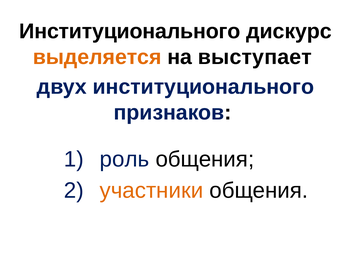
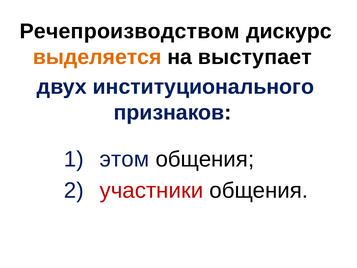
Институционального at (130, 31): Институционального -> Речепроизводством
роль: роль -> этом
участники colour: orange -> red
